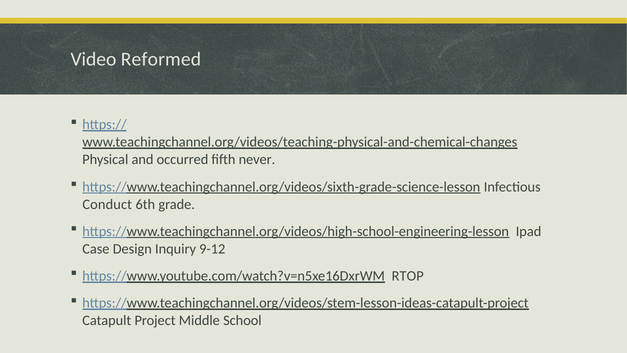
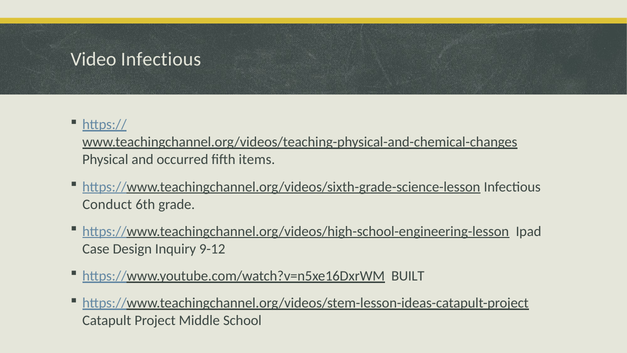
Video Reformed: Reformed -> Infectious
never: never -> items
RTOP: RTOP -> BUILT
